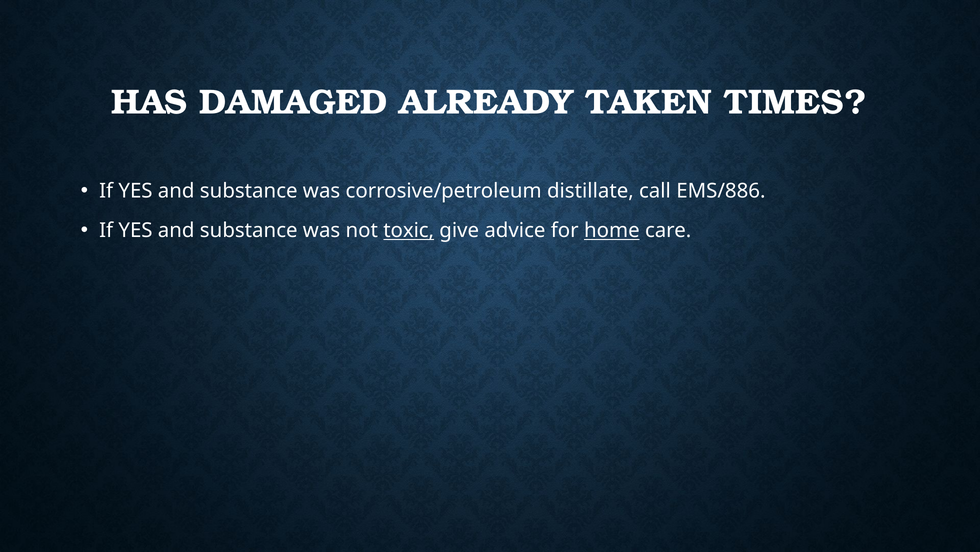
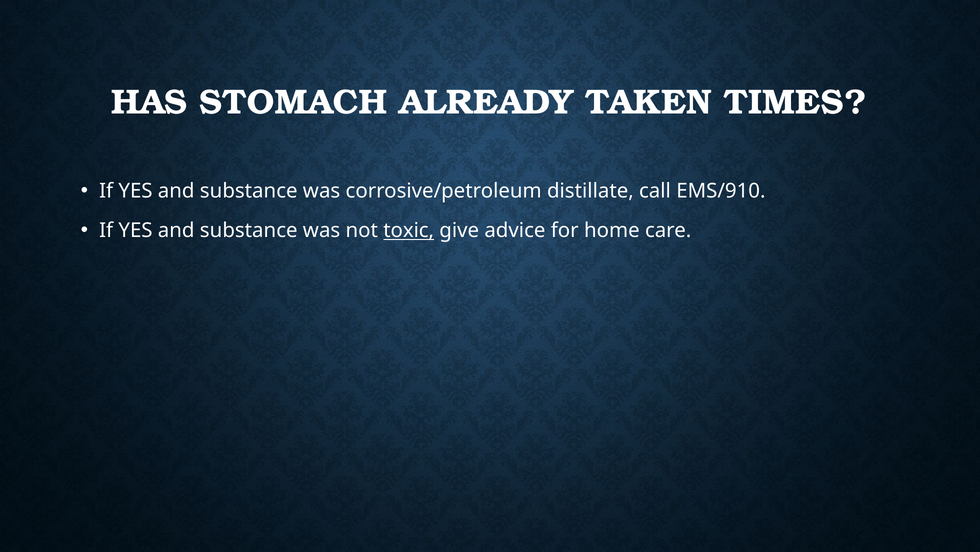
DAMAGED: DAMAGED -> STOMACH
EMS/886: EMS/886 -> EMS/910
home underline: present -> none
